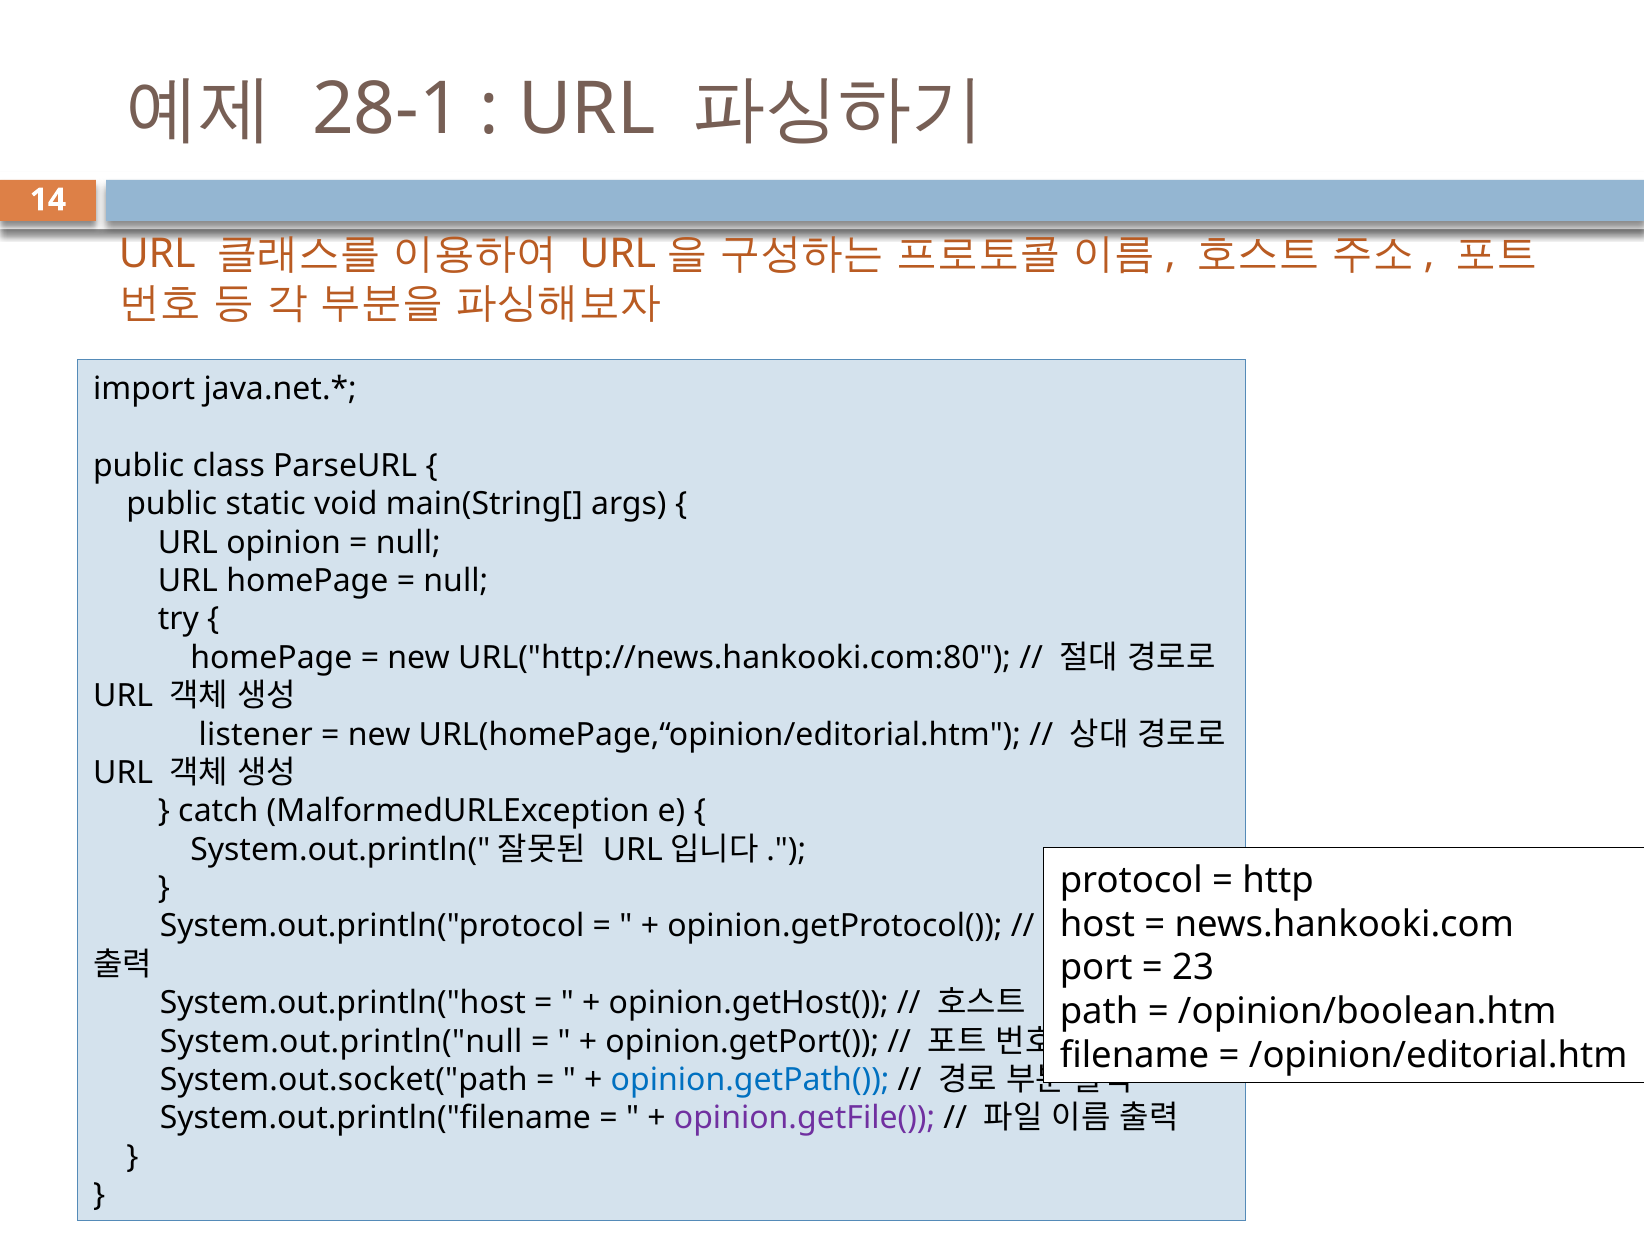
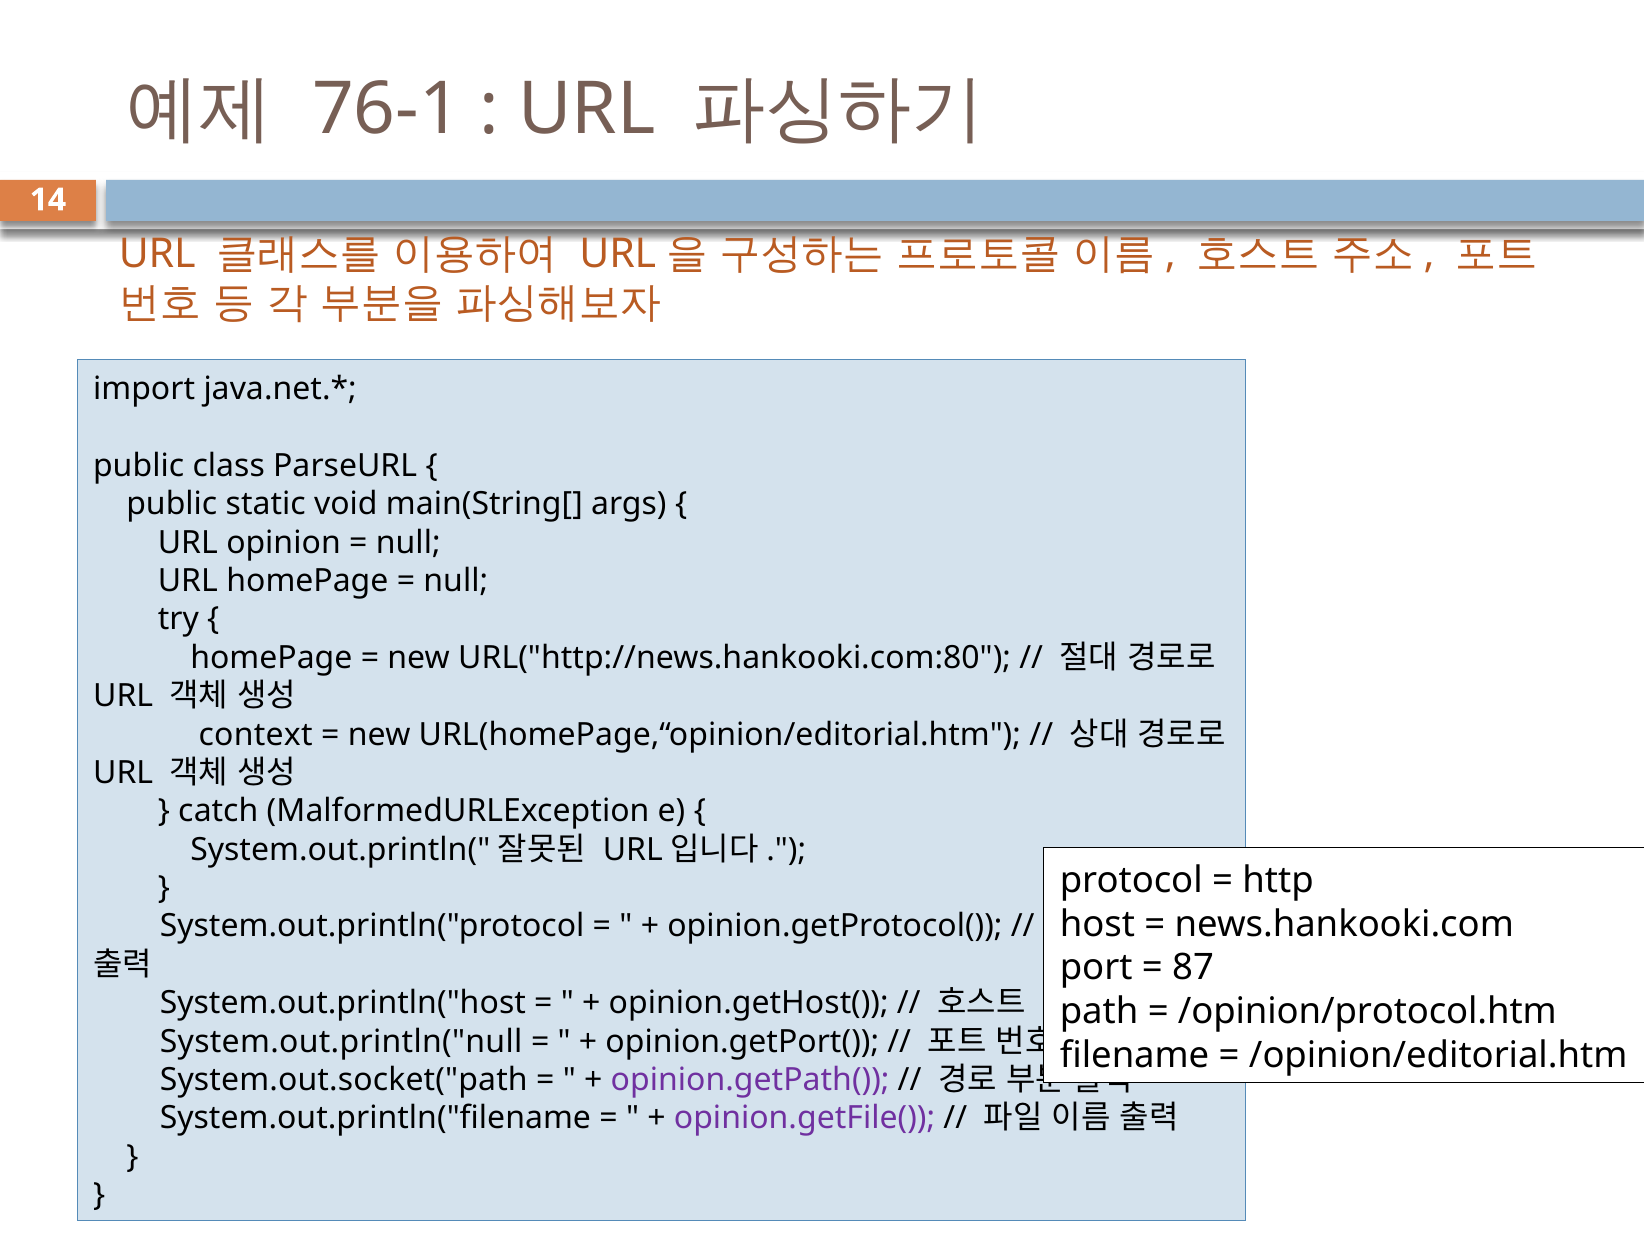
28-1: 28-1 -> 76-1
listener: listener -> context
23: 23 -> 87
/opinion/boolean.htm: /opinion/boolean.htm -> /opinion/protocol.htm
opinion.getPath( colour: blue -> purple
